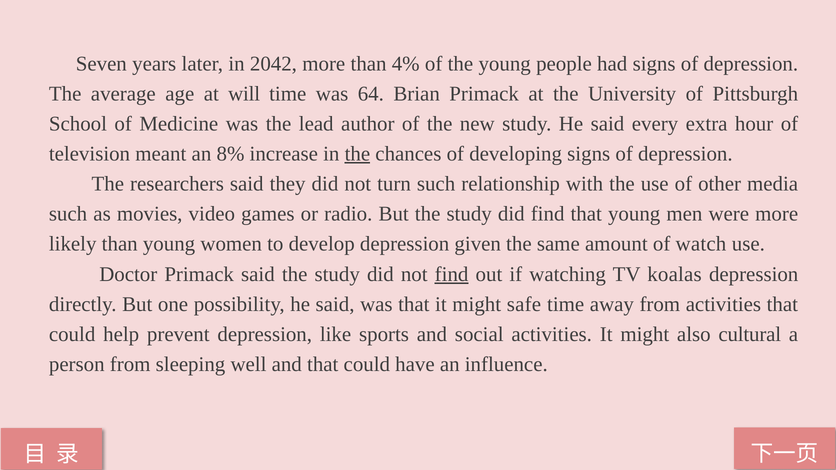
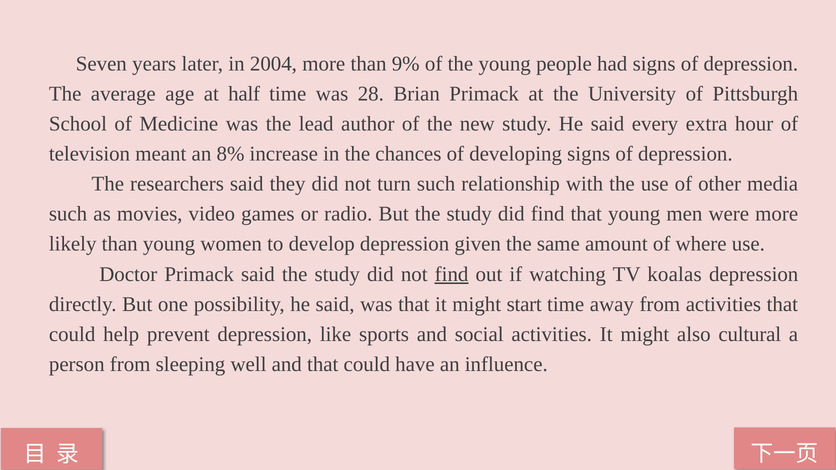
2042: 2042 -> 2004
4%: 4% -> 9%
will: will -> half
64: 64 -> 28
the at (357, 154) underline: present -> none
watch: watch -> where
safe: safe -> start
